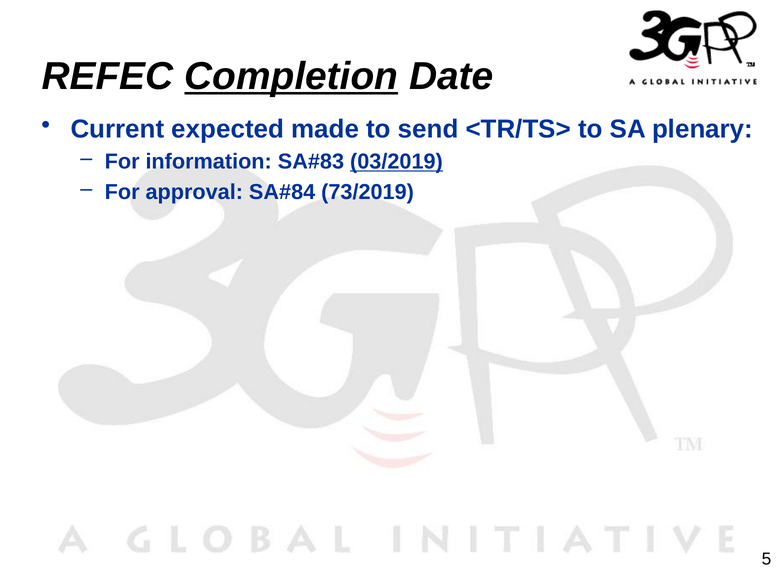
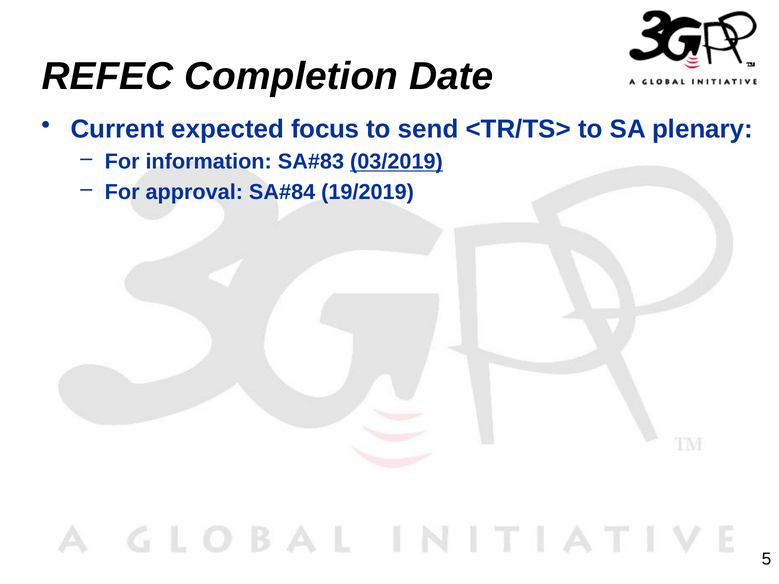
Completion underline: present -> none
made: made -> focus
73/2019: 73/2019 -> 19/2019
